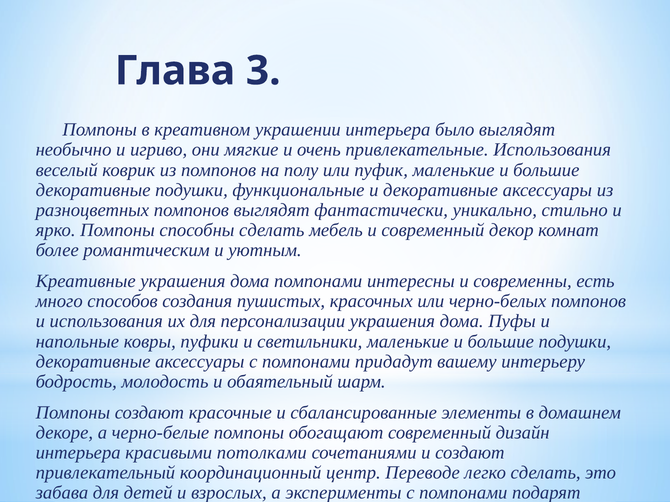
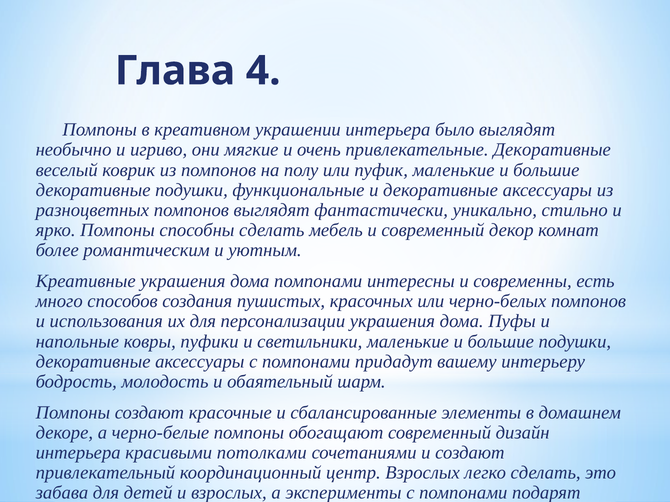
3: 3 -> 4
привлекательные Использования: Использования -> Декоративные
центр Переводе: Переводе -> Взрослых
